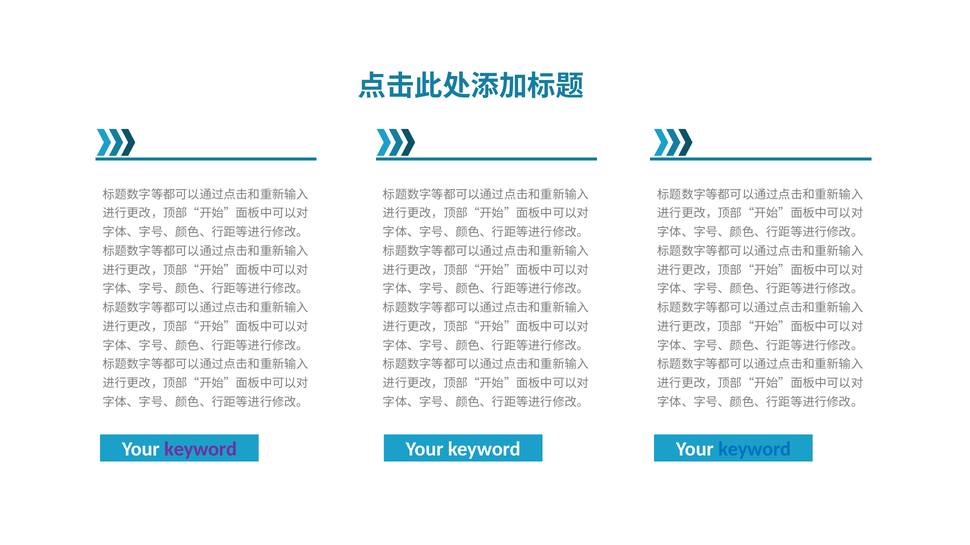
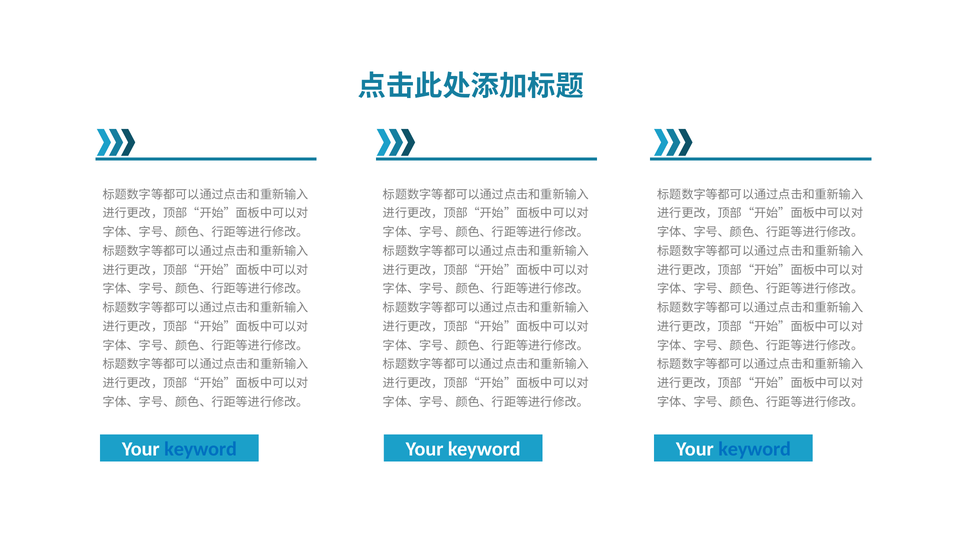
keyword at (201, 450) colour: purple -> blue
